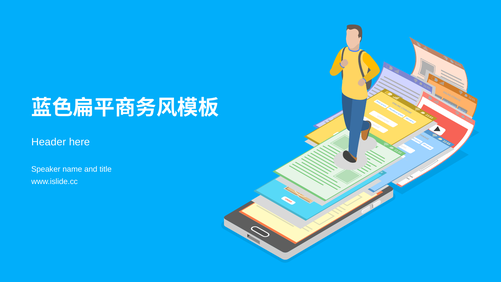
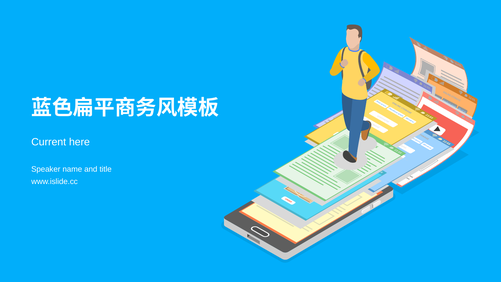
Header: Header -> Current
